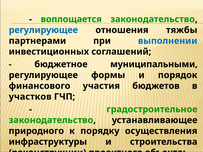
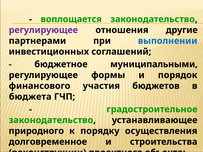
регулирующее at (43, 30) colour: blue -> purple
тяжбы: тяжбы -> другие
участков: участков -> бюджета
инфраструктуры: инфраструктуры -> долговременное
